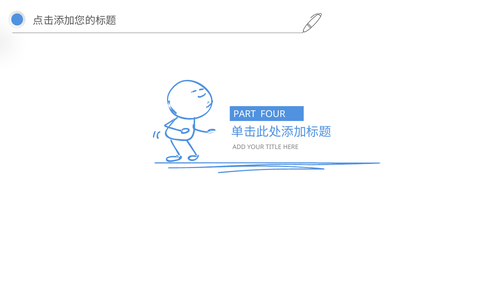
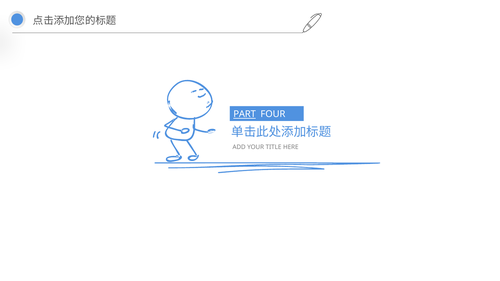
PART underline: none -> present
